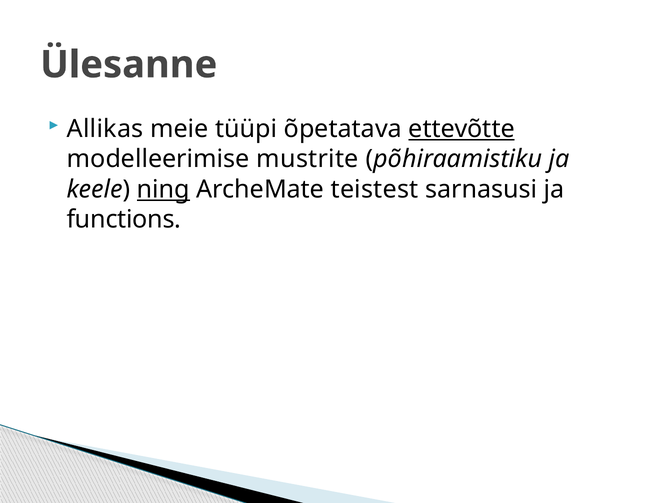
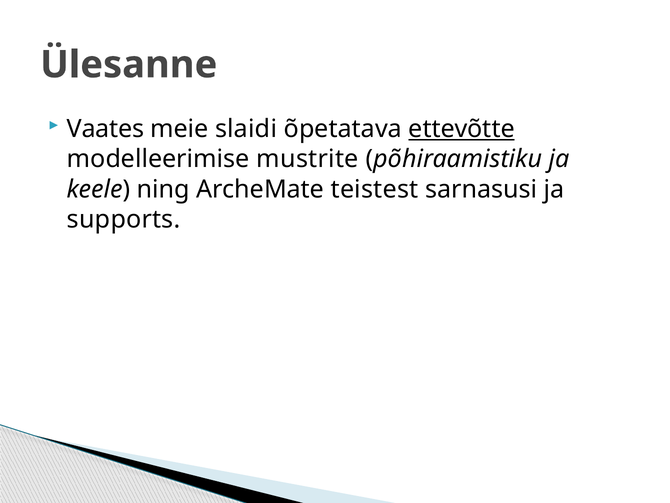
Allikas: Allikas -> Vaates
tüüpi: tüüpi -> slaidi
ning underline: present -> none
functions: functions -> supports
